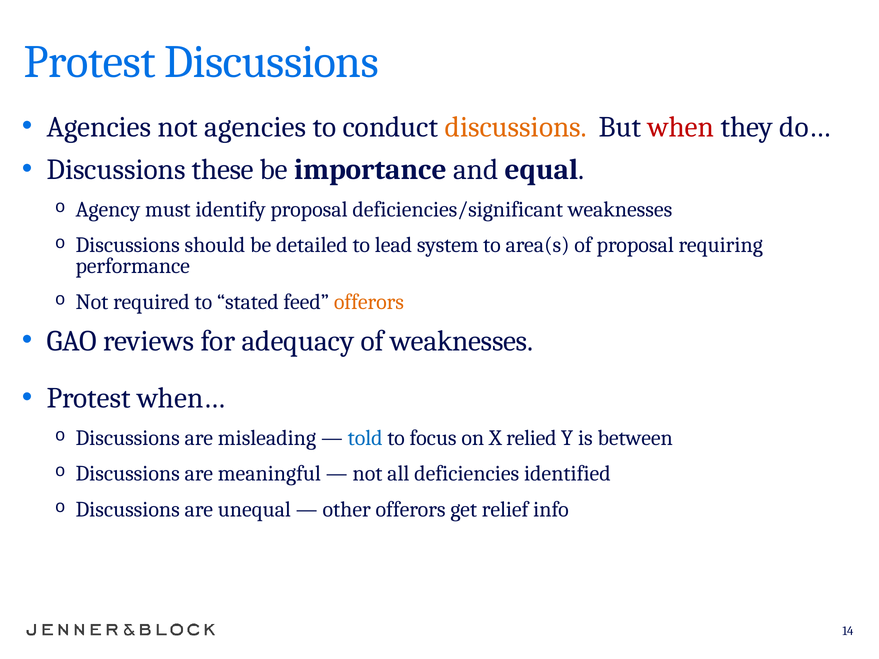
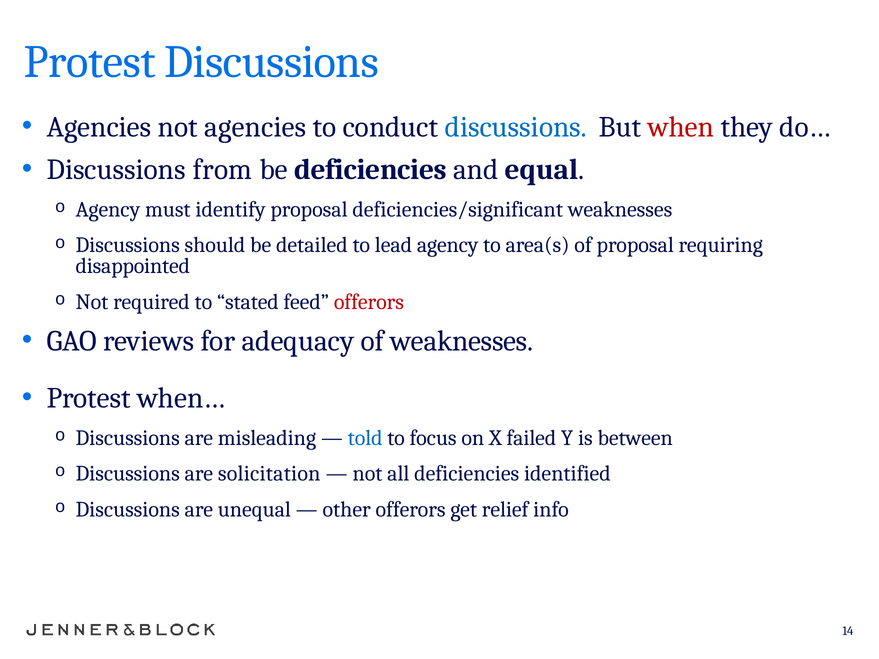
discussions at (516, 127) colour: orange -> blue
these: these -> from
be importance: importance -> deficiencies
lead system: system -> agency
performance: performance -> disappointed
offerors at (369, 302) colour: orange -> red
relied: relied -> failed
meaningful: meaningful -> solicitation
